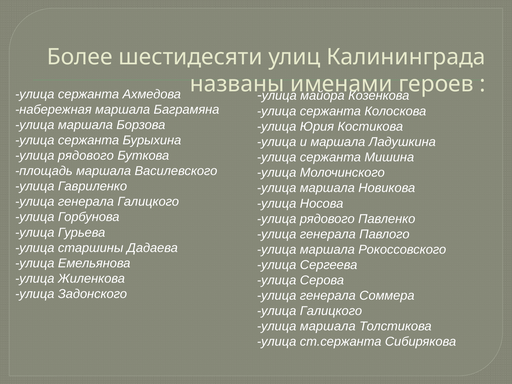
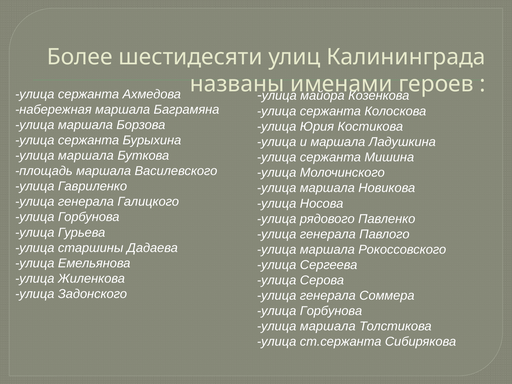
рядового at (86, 156): рядового -> маршала
Галицкого at (331, 311): Галицкого -> Горбунова
